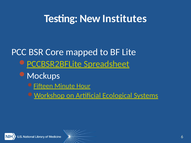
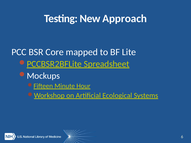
Institutes: Institutes -> Approach
